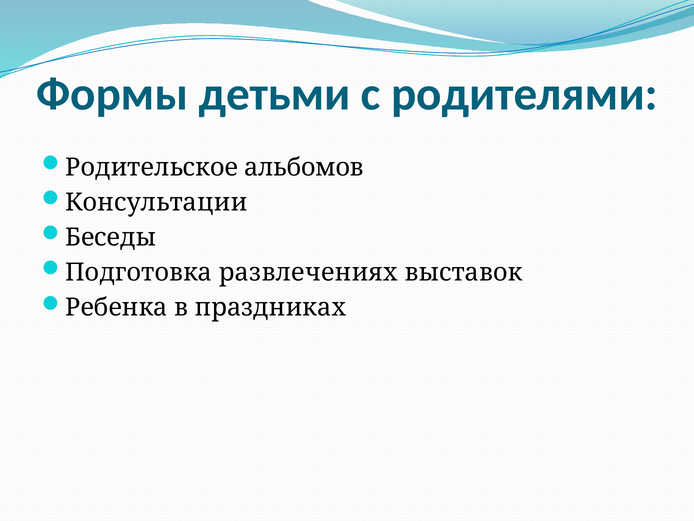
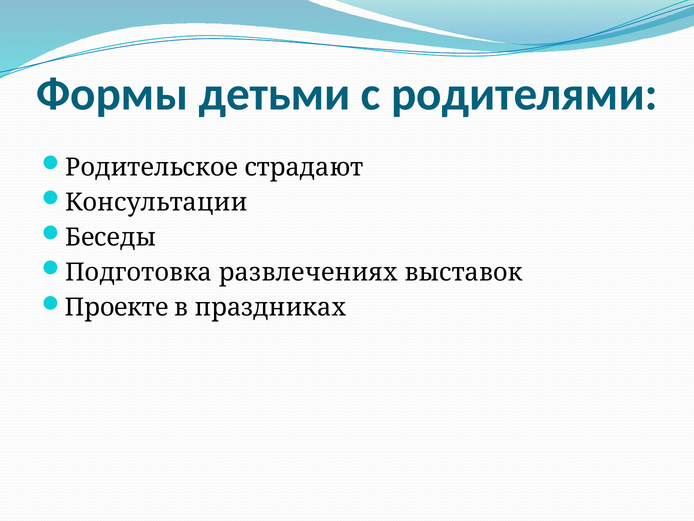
альбомов: альбомов -> страдают
Ребенка: Ребенка -> Проекте
